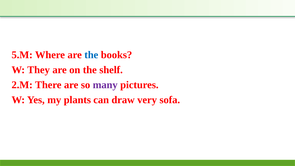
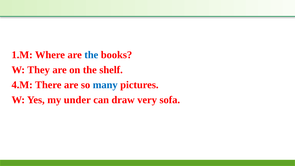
5.M: 5.M -> 1.M
2.M: 2.M -> 4.M
many colour: purple -> blue
plants: plants -> under
